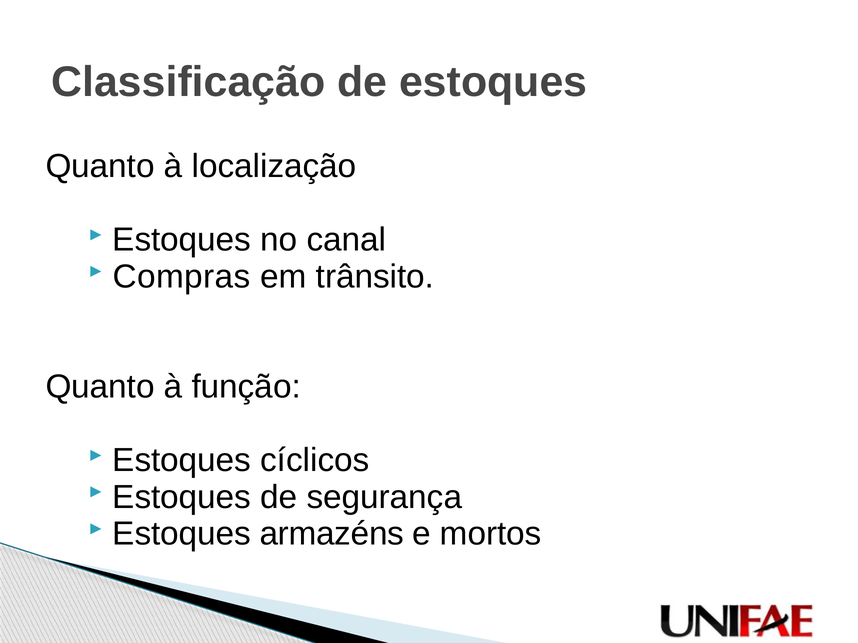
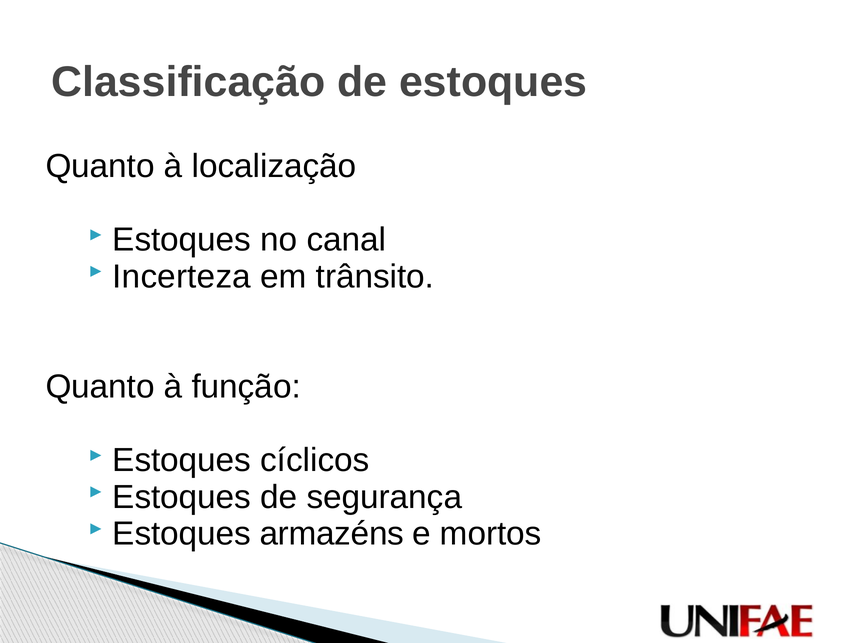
Compras: Compras -> Incerteza
